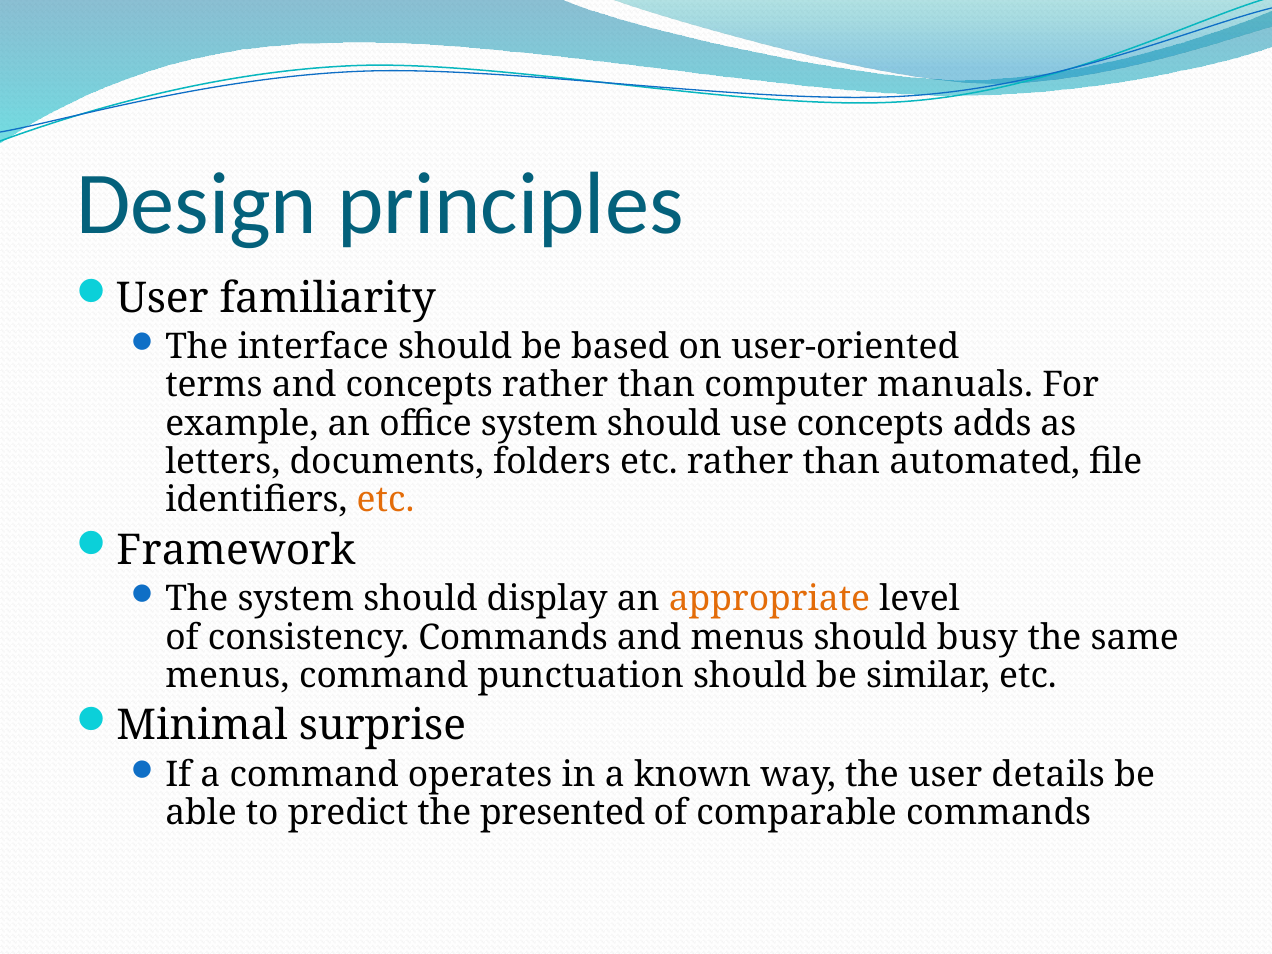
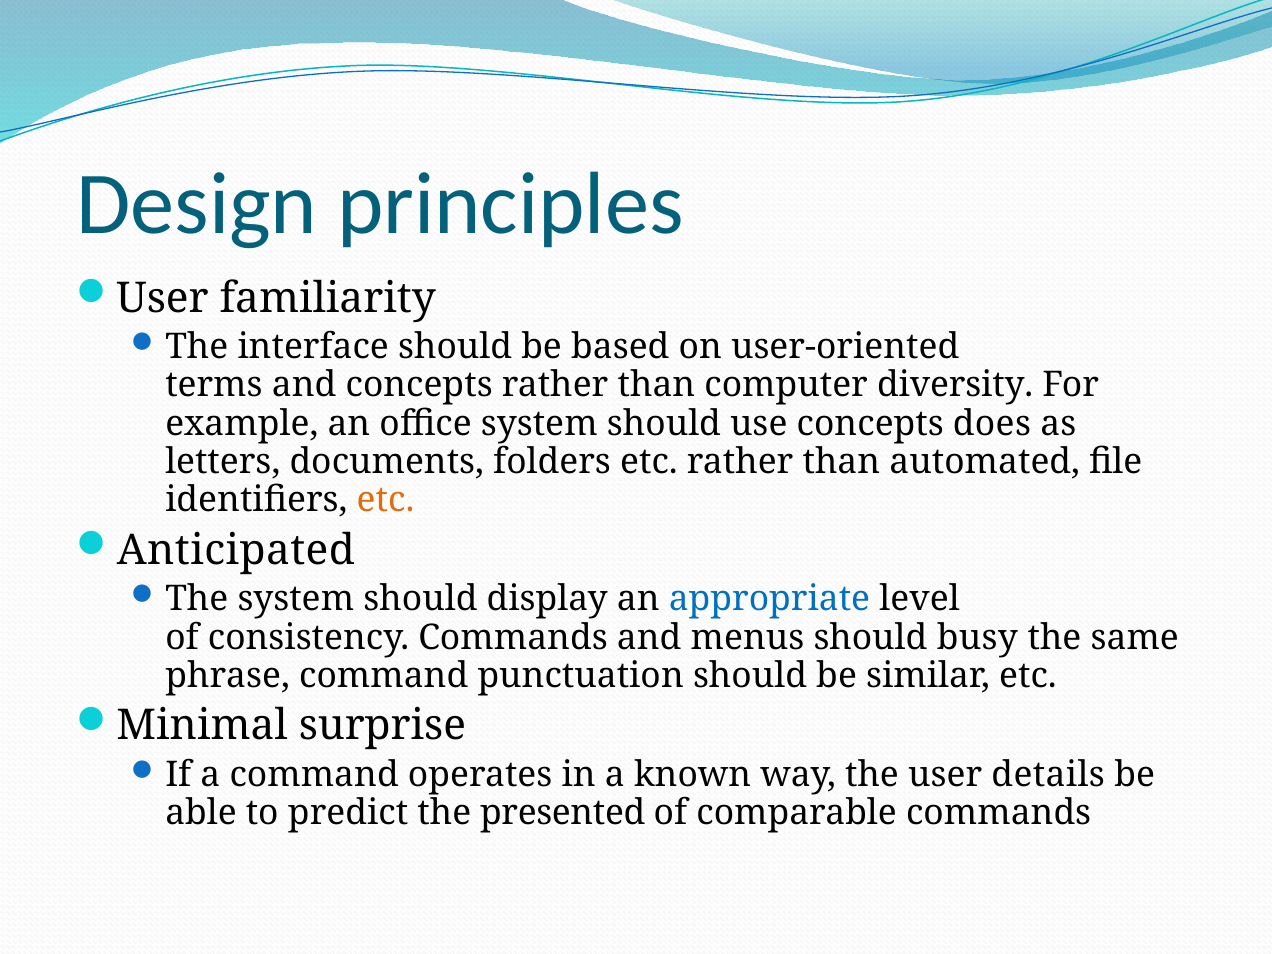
manuals: manuals -> diversity
adds: adds -> does
Framework: Framework -> Anticipated
appropriate colour: orange -> blue
menus at (227, 676): menus -> phrase
